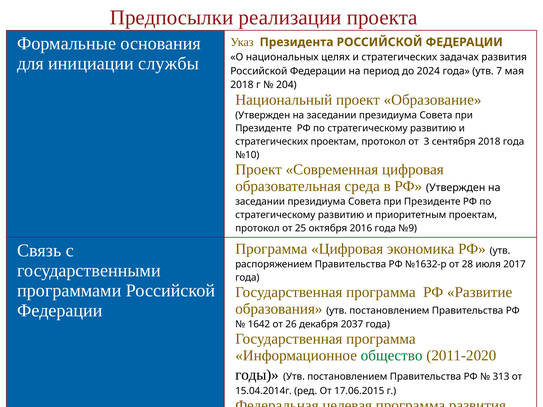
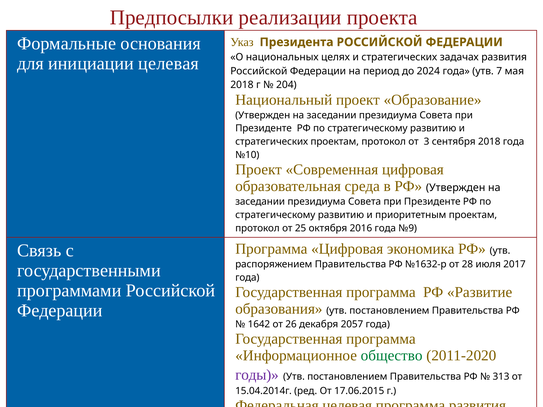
инициации службы: службы -> целевая
2037: 2037 -> 2057
годы at (257, 375) colour: black -> purple
